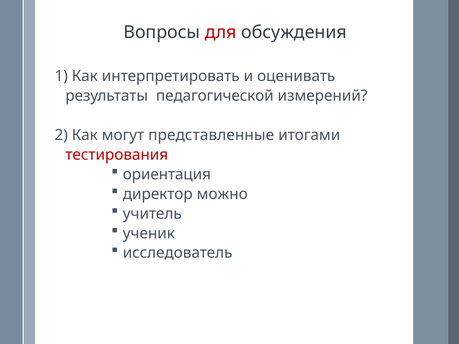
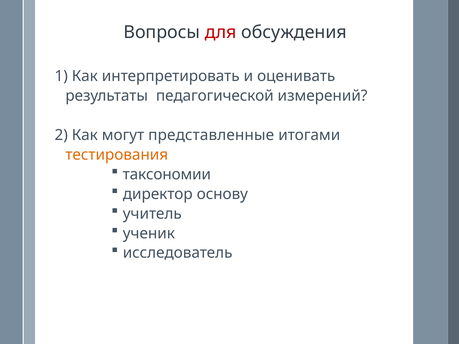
тестирования colour: red -> orange
ориентация: ориентация -> таксономии
можно: можно -> основу
